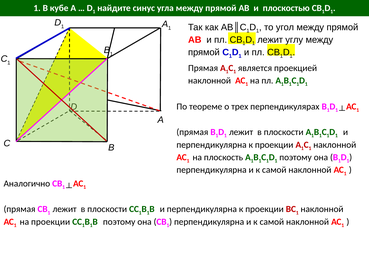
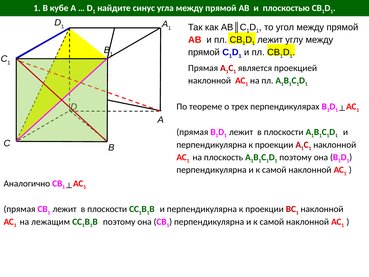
на проекции: проекции -> лежащим
